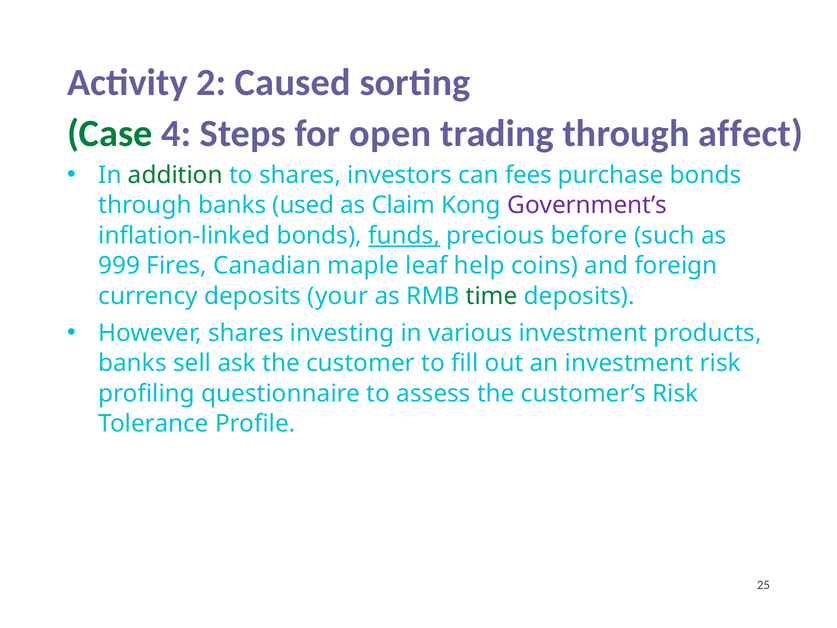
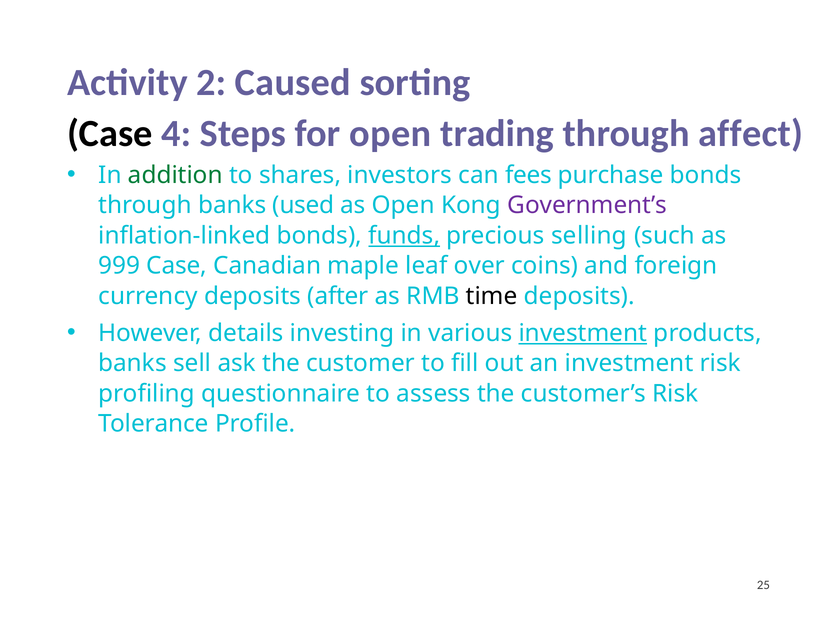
Case at (110, 134) colour: green -> black
as Claim: Claim -> Open
before: before -> selling
999 Fires: Fires -> Case
help: help -> over
your: your -> after
time colour: green -> black
However shares: shares -> details
investment at (583, 333) underline: none -> present
